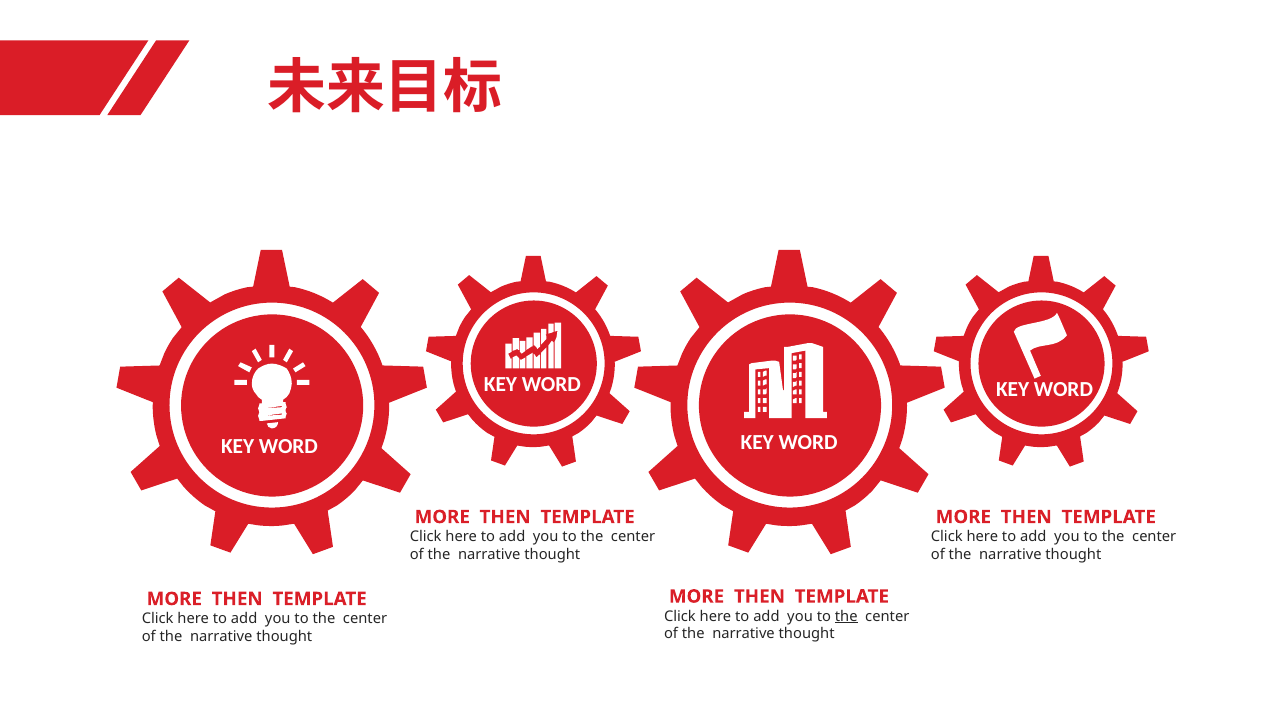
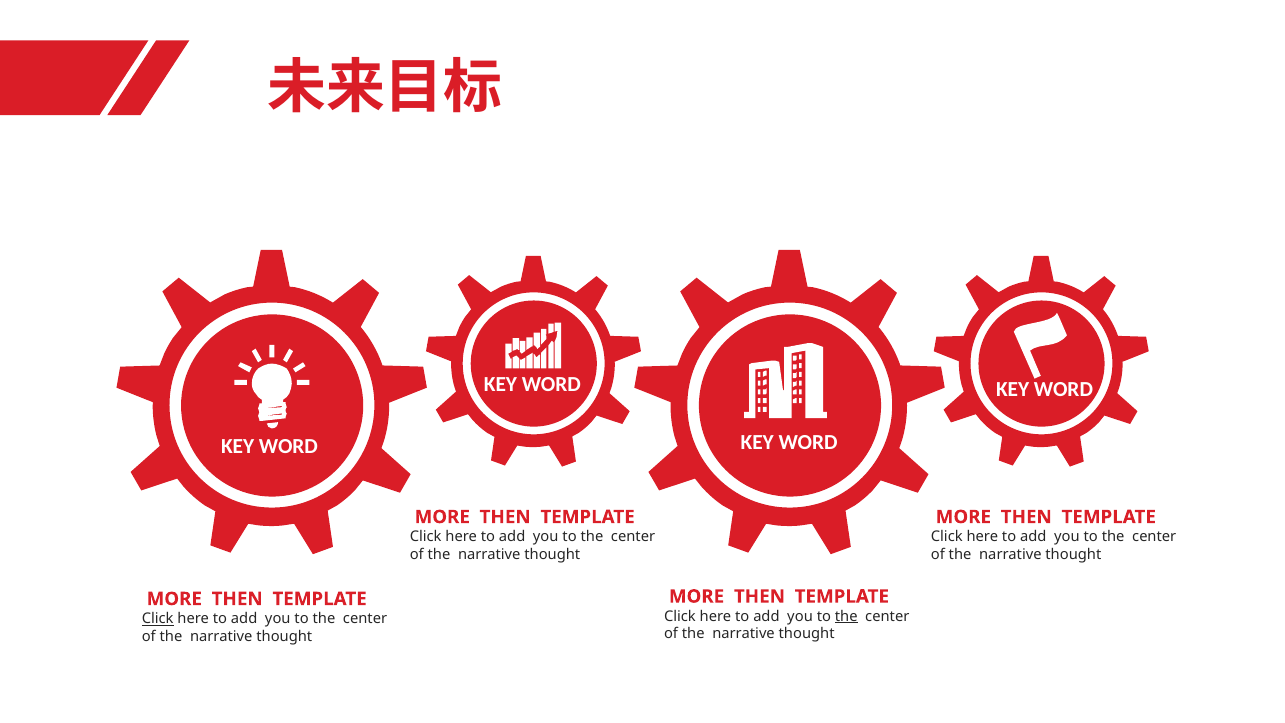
Click at (158, 619) underline: none -> present
